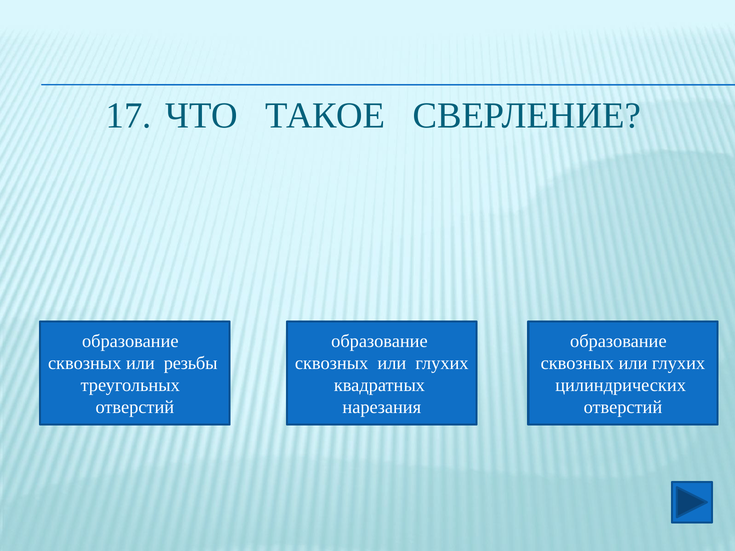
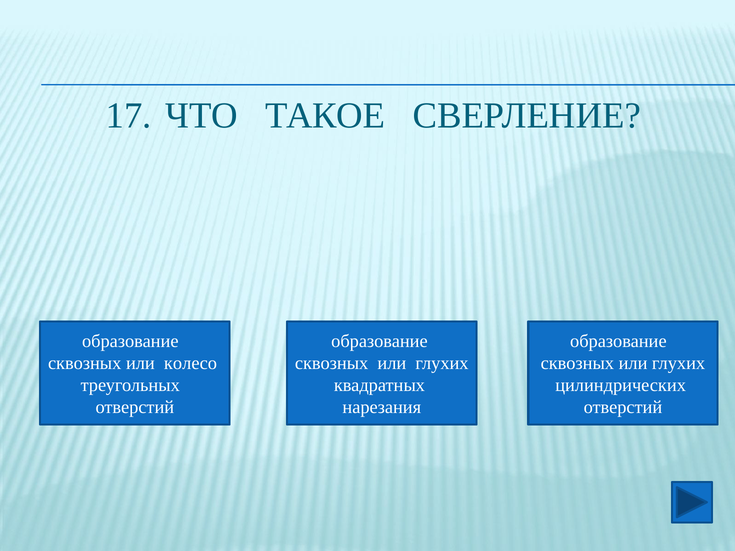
резьбы: резьбы -> колесо
